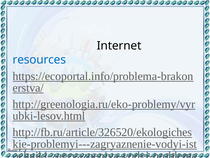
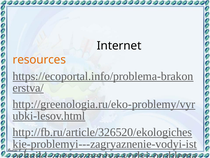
resources colour: blue -> orange
